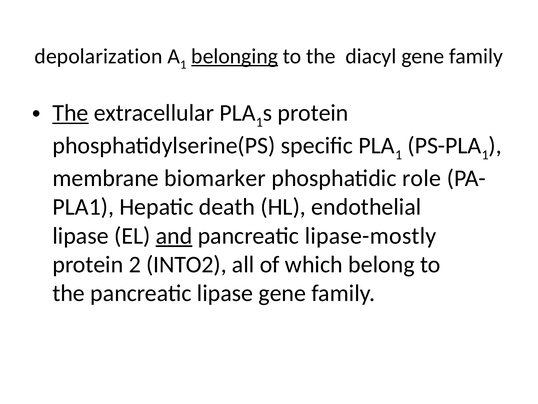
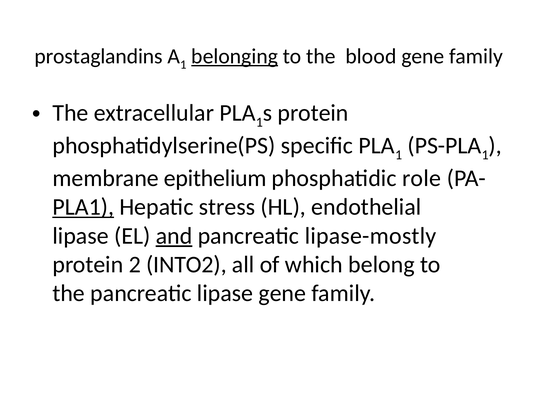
depolarization: depolarization -> prostaglandins
diacyl: diacyl -> blood
The at (71, 113) underline: present -> none
biomarker: biomarker -> epithelium
PLA1 underline: none -> present
death: death -> stress
